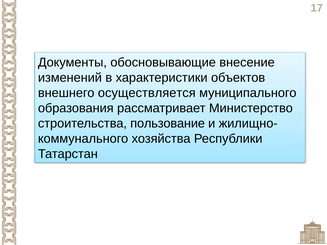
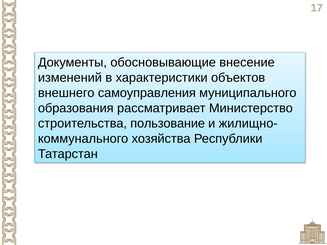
осуществляется: осуществляется -> самоуправления
